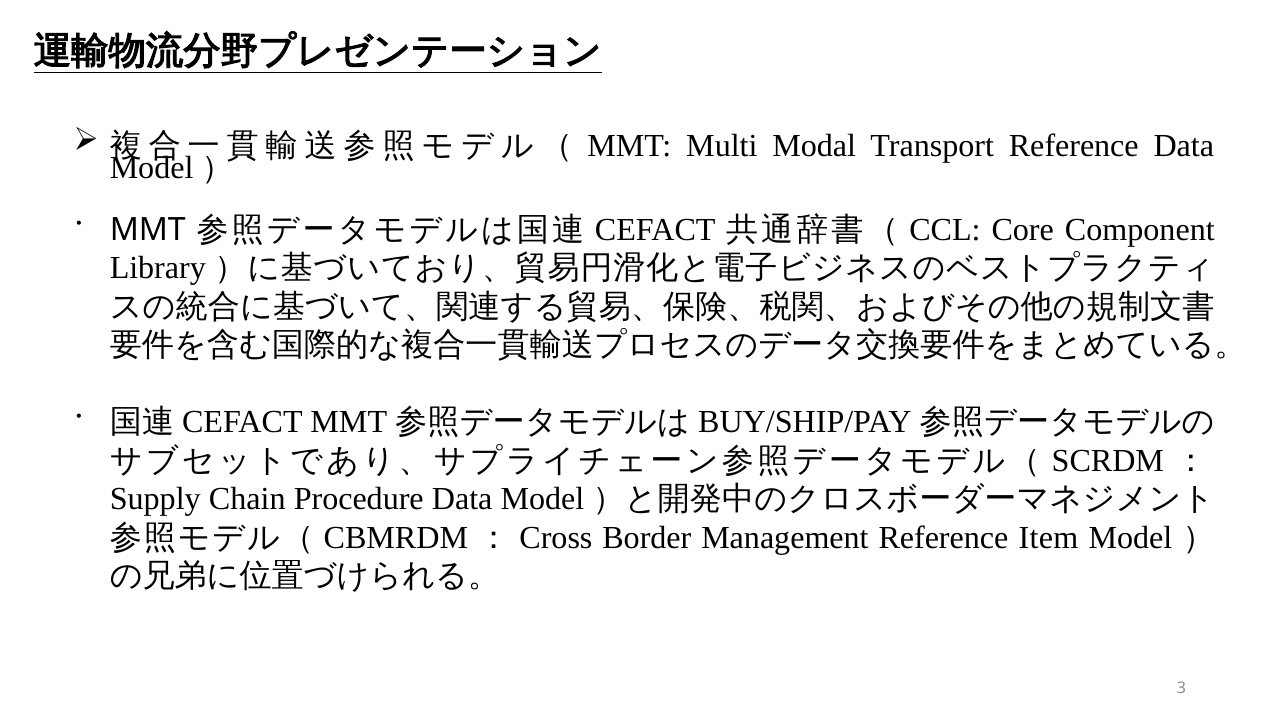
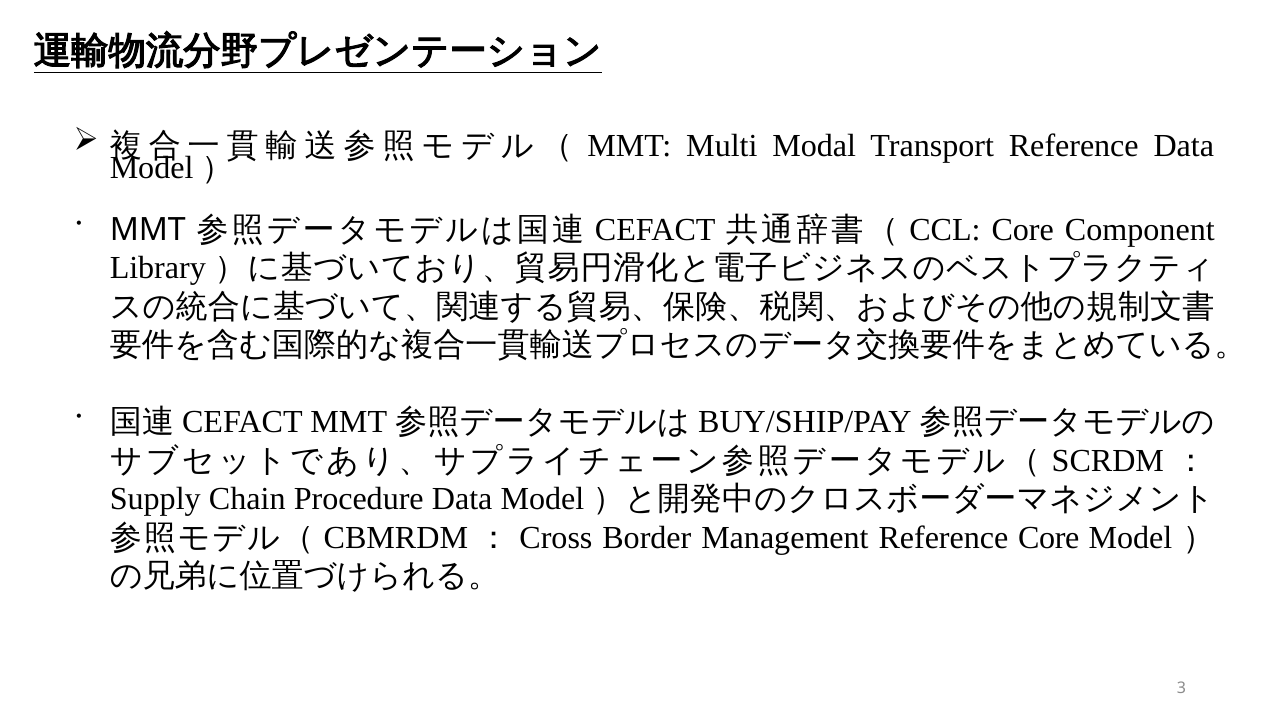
Reference Item: Item -> Core
